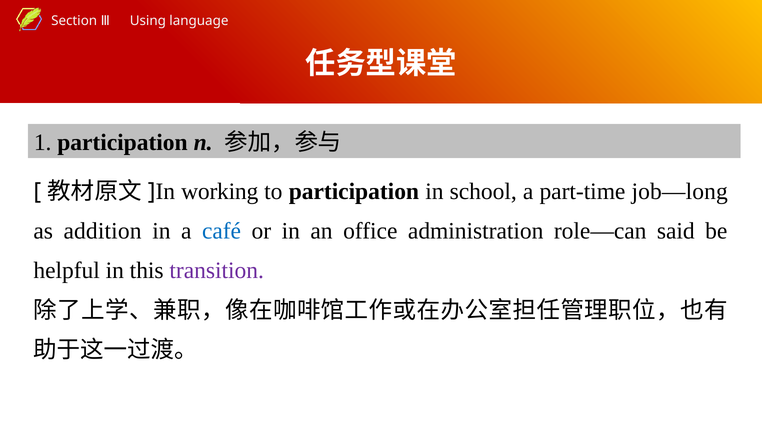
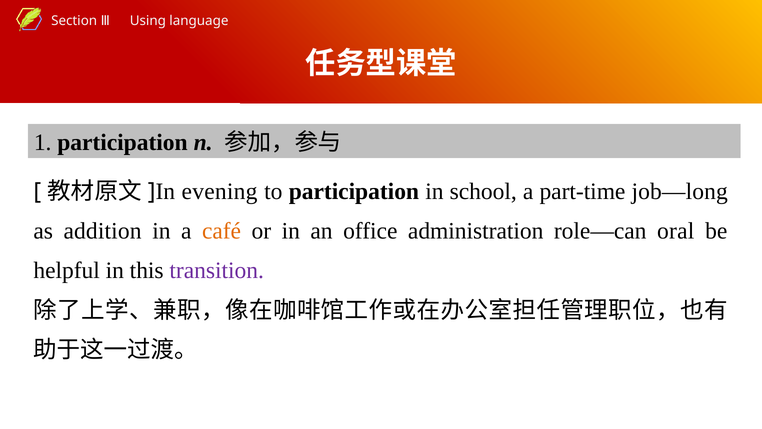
working: working -> evening
café colour: blue -> orange
said: said -> oral
